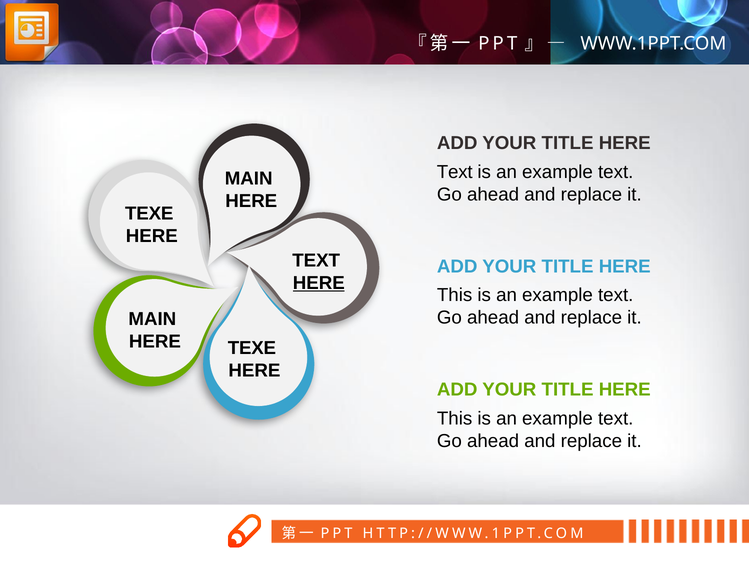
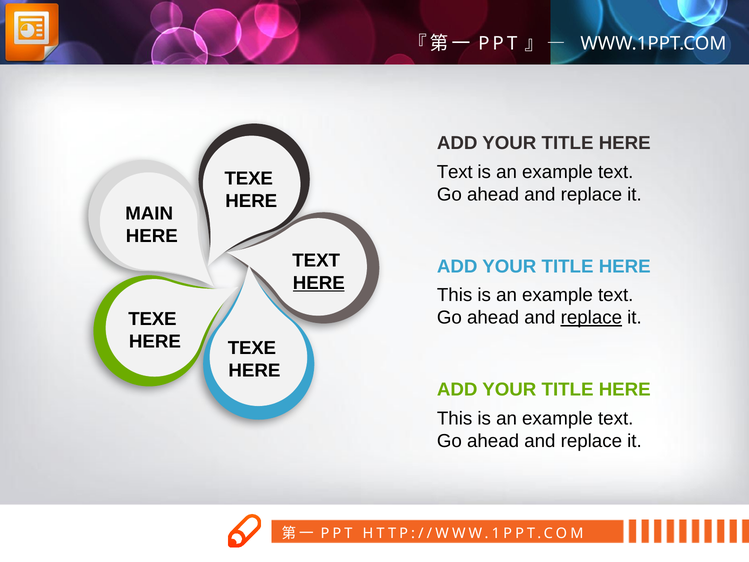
MAIN at (249, 179): MAIN -> TEXE
TEXE at (149, 214): TEXE -> MAIN
replace at (591, 318) underline: none -> present
MAIN at (152, 319): MAIN -> TEXE
